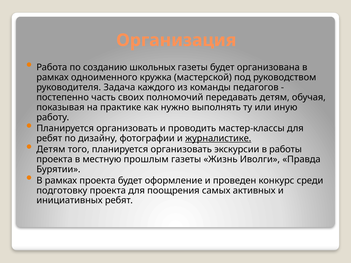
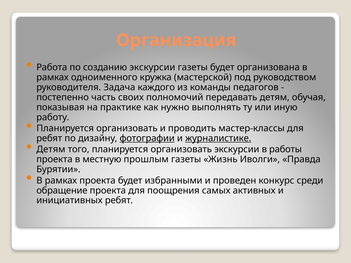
созданию школьных: школьных -> экскурсии
фотографии underline: none -> present
оформление: оформление -> избранными
подготовку: подготовку -> обращение
